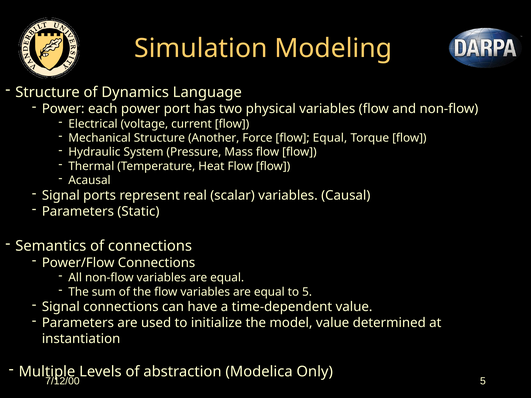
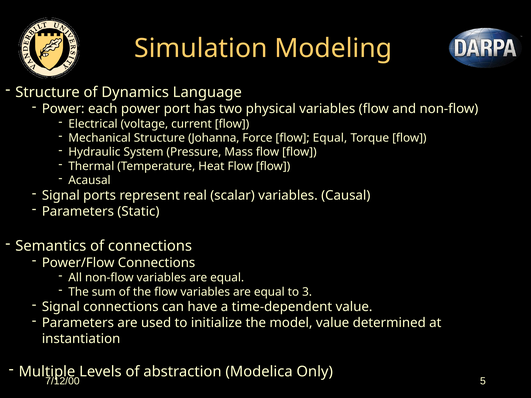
Another: Another -> Johanna
to 5: 5 -> 3
